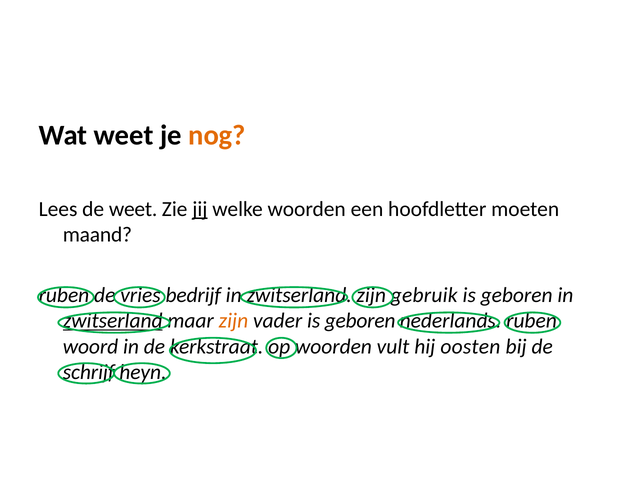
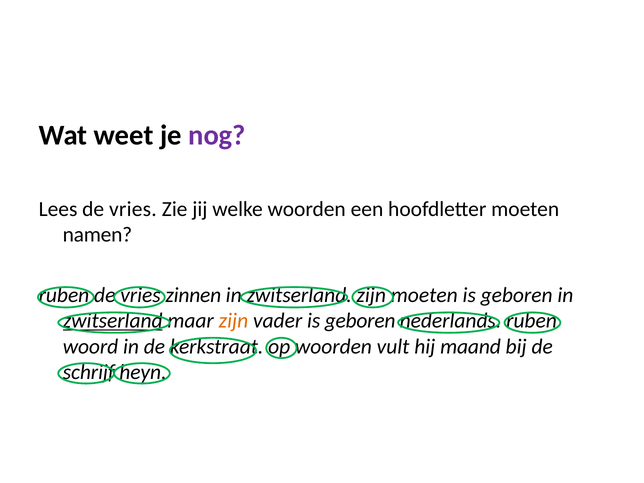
nog colour: orange -> purple
Lees de weet: weet -> vries
jij underline: present -> none
maand: maand -> namen
bedrijf: bedrijf -> zinnen
zijn gebruik: gebruik -> moeten
oosten: oosten -> maand
